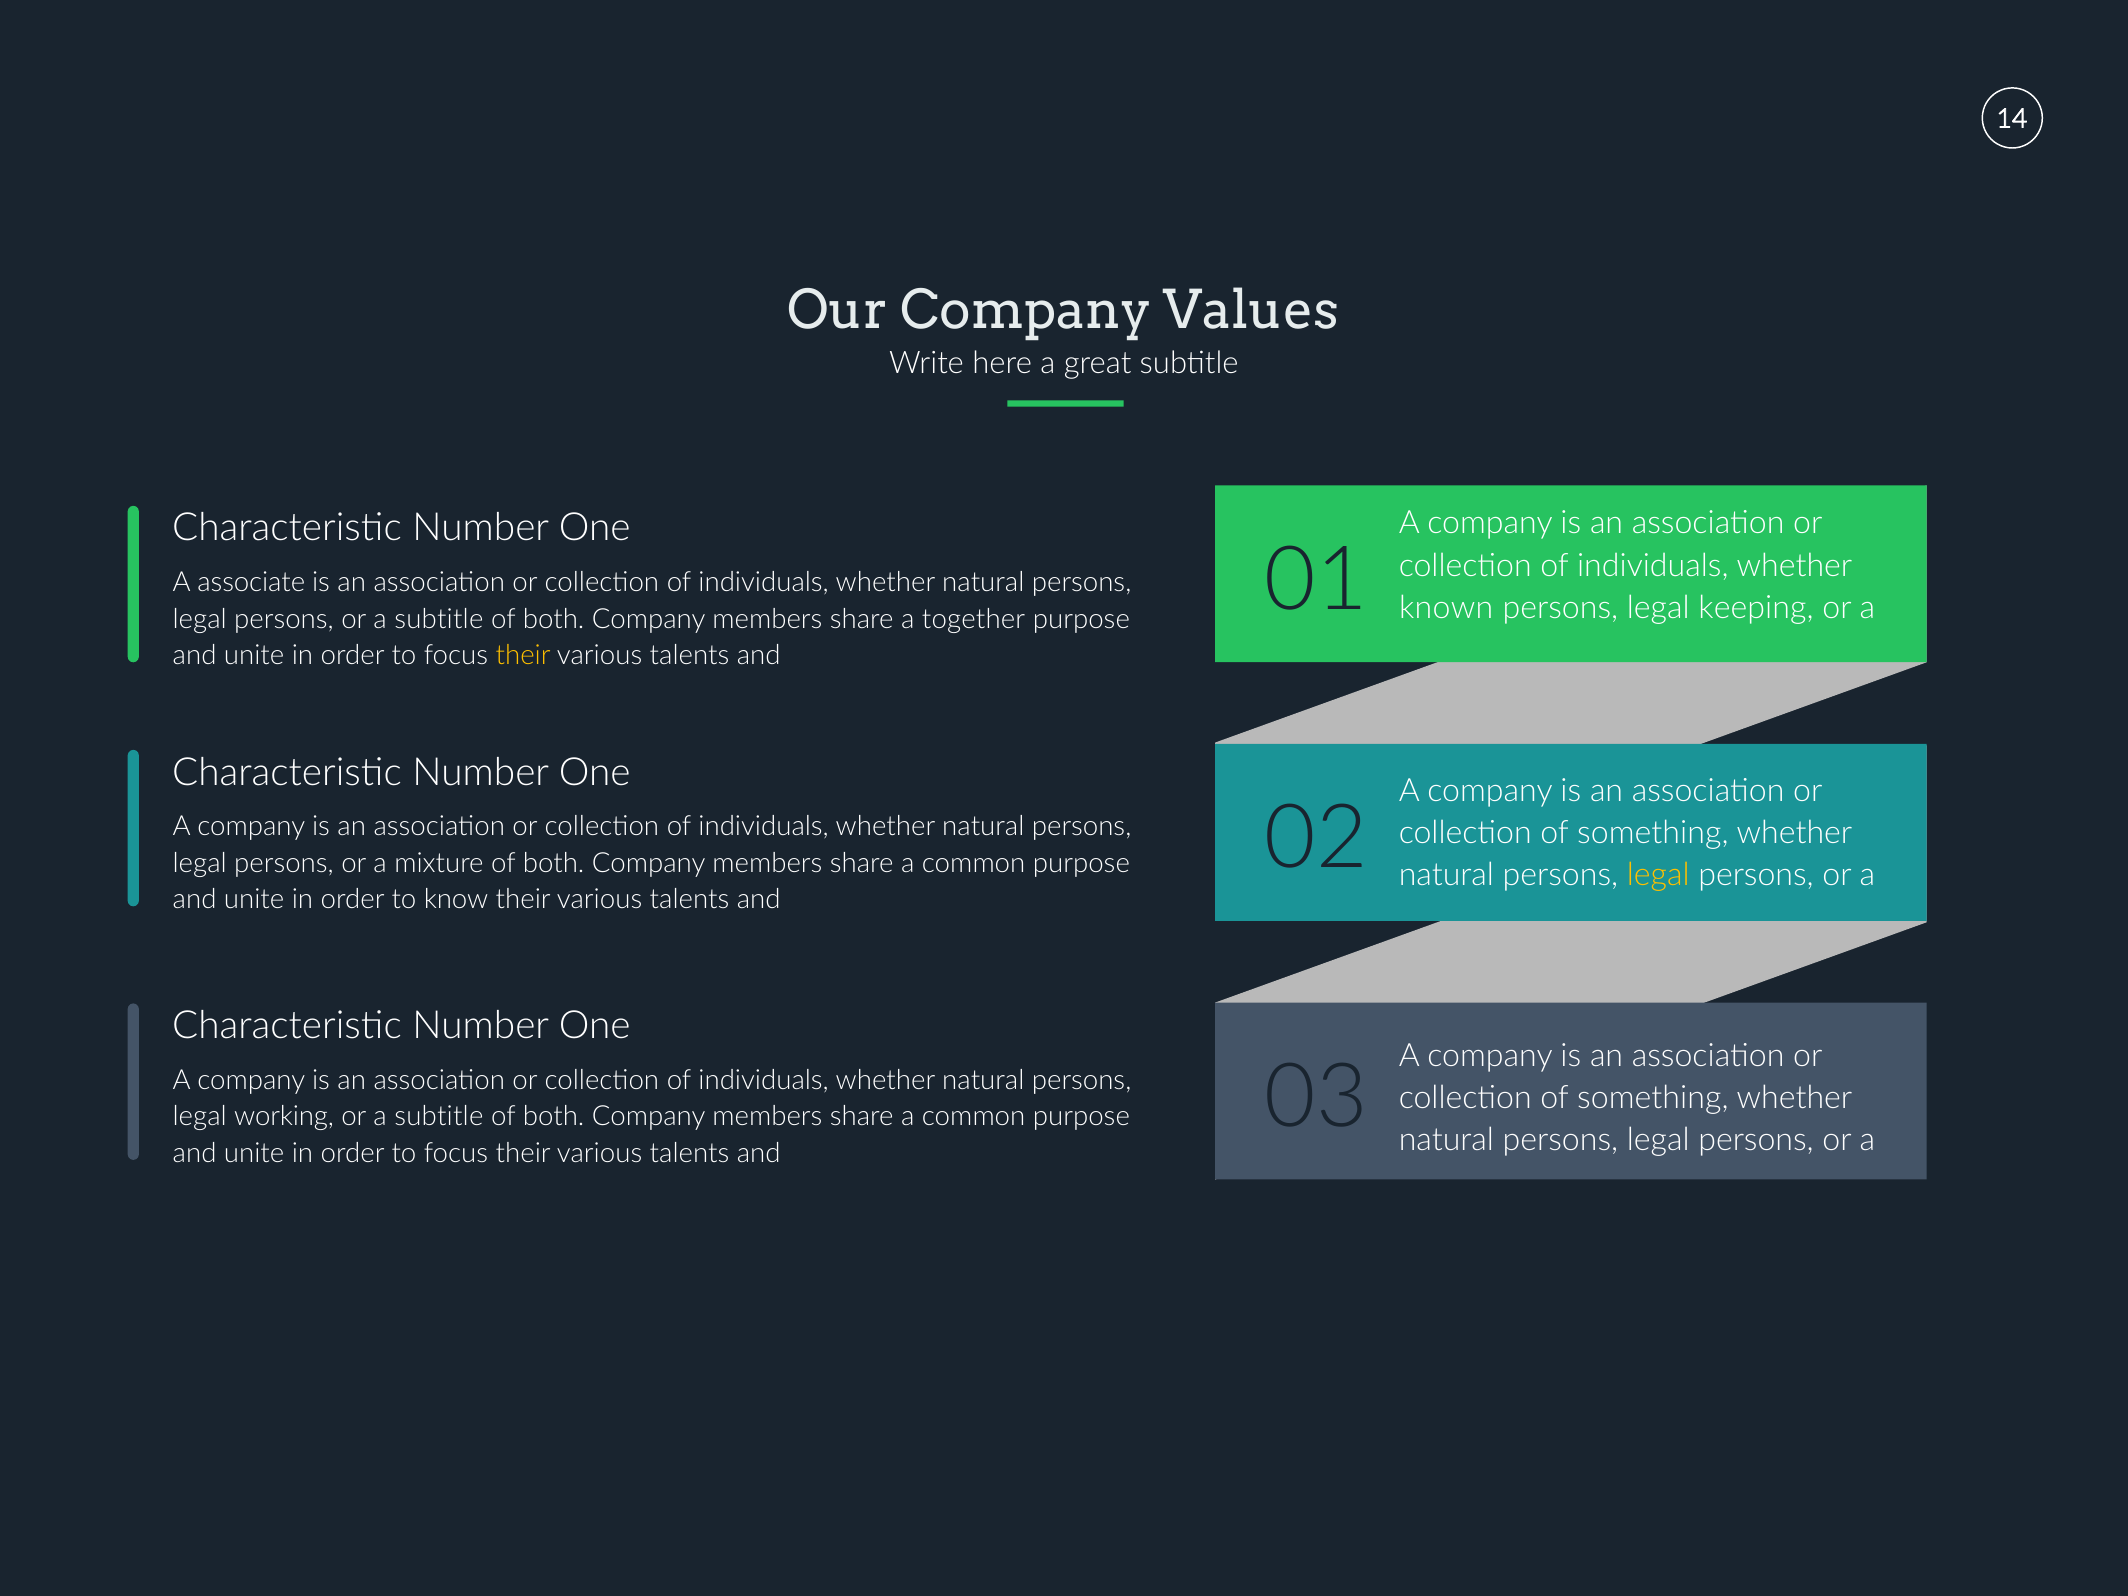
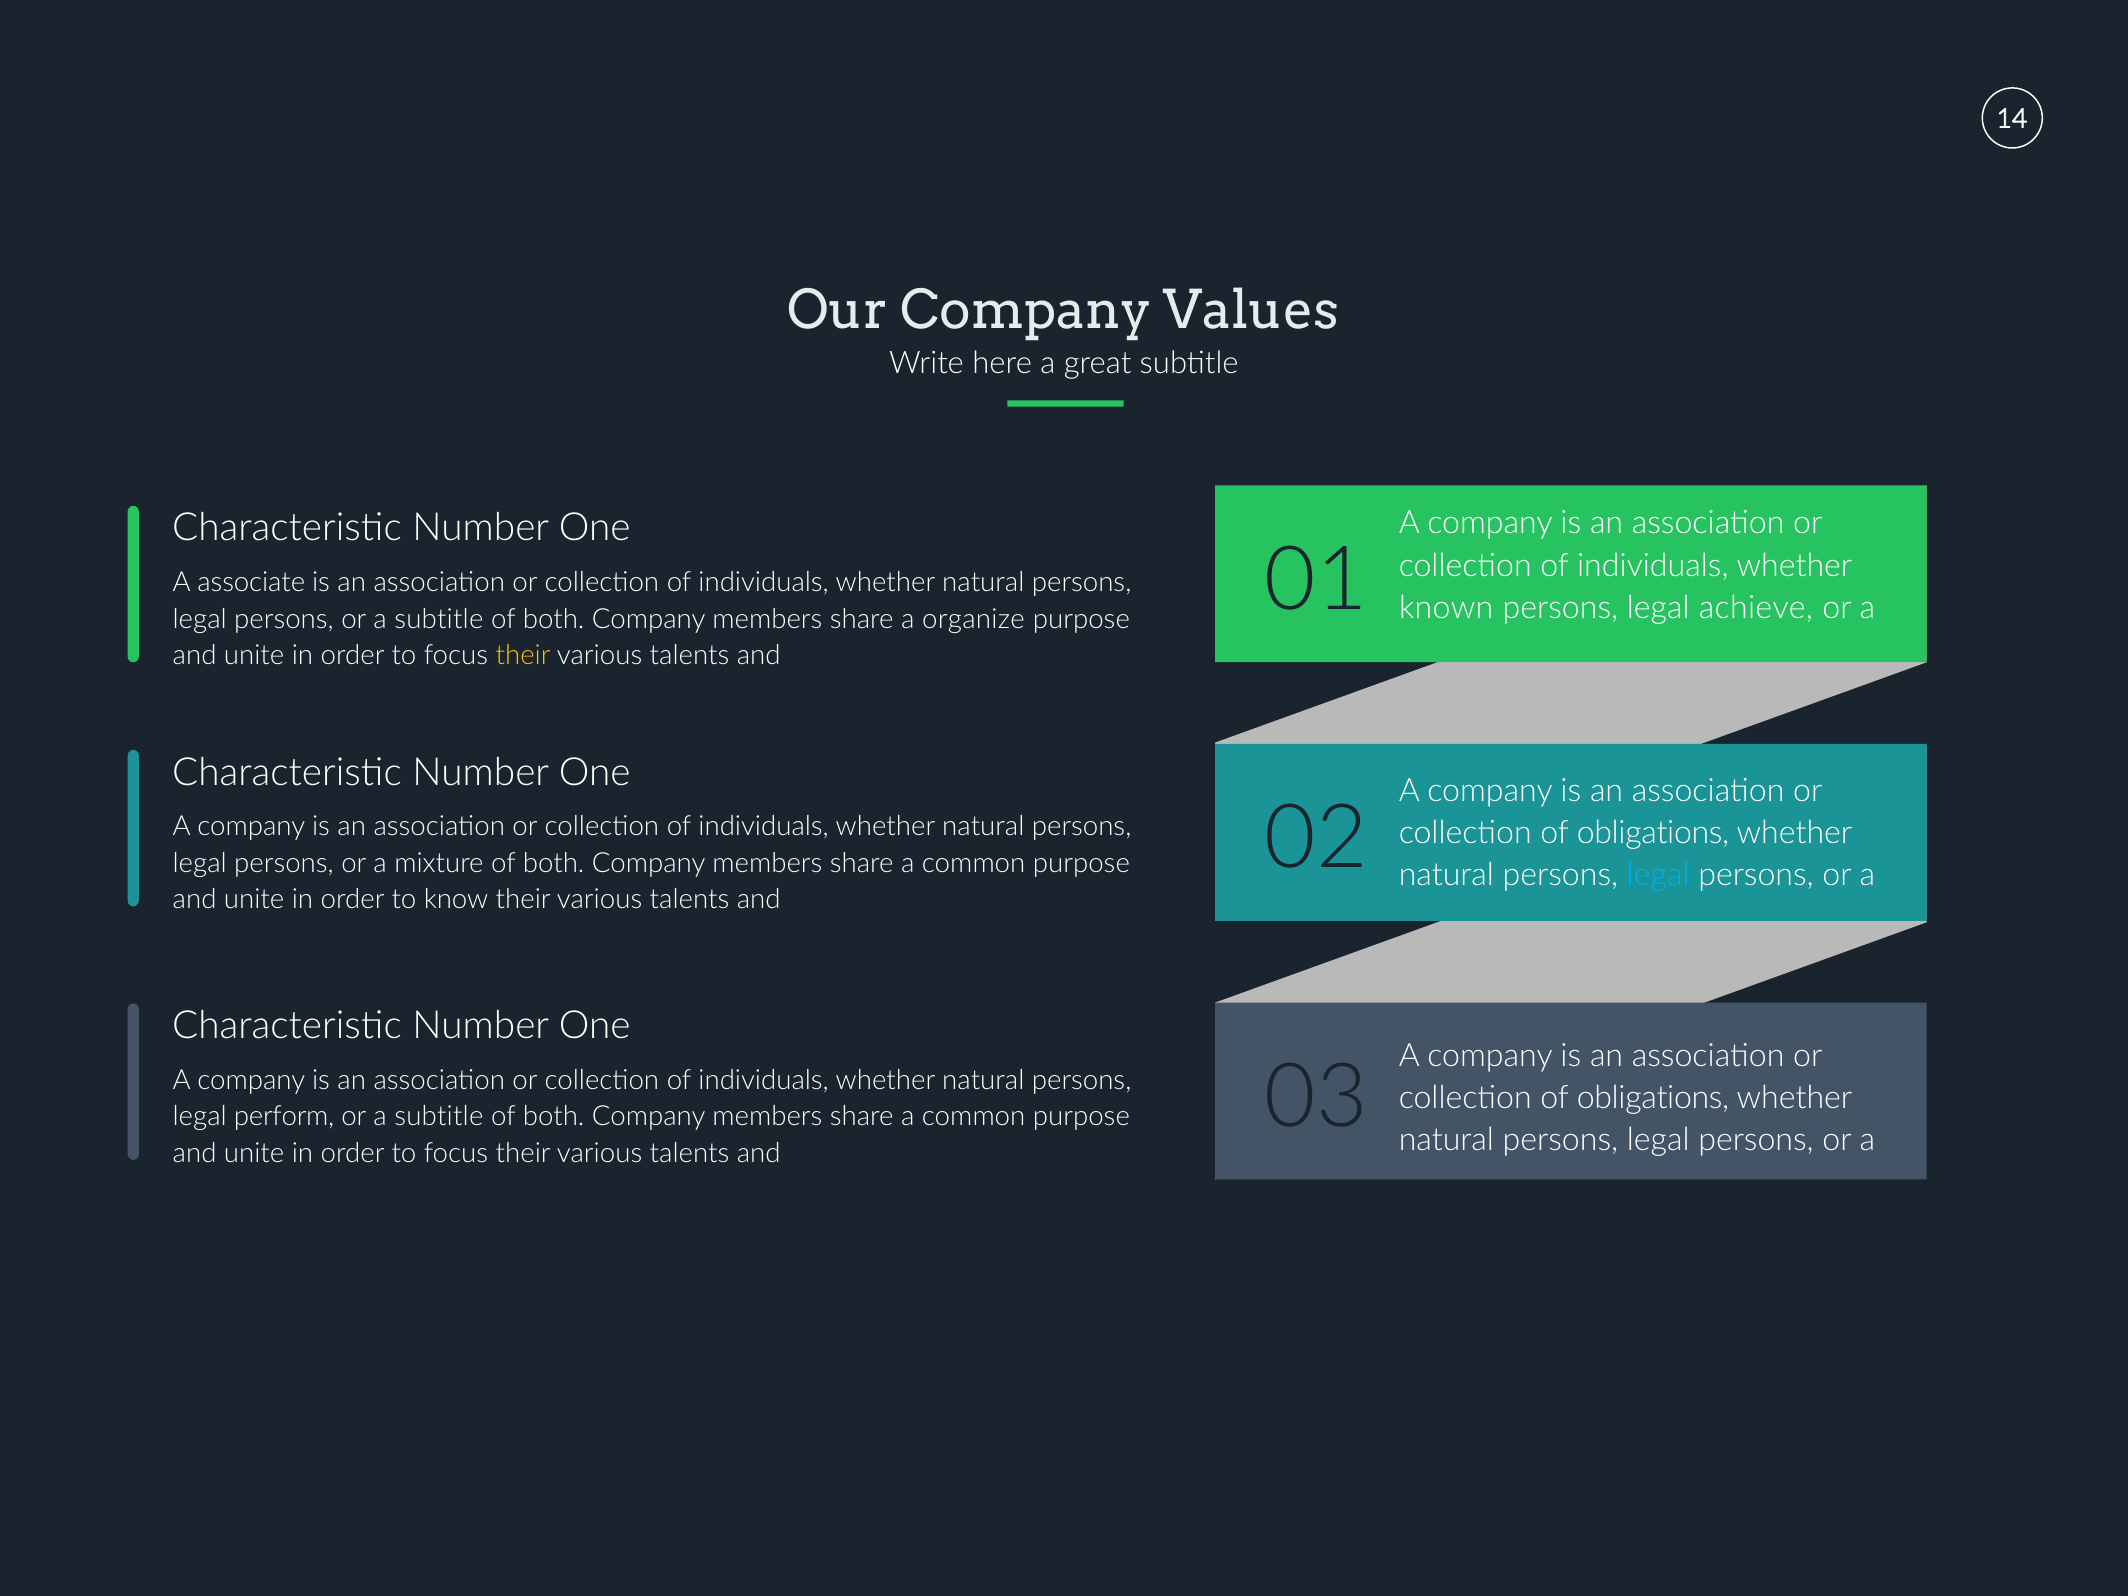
keeping: keeping -> achieve
together: together -> organize
something at (1653, 833): something -> obligations
legal at (1658, 875) colour: yellow -> light blue
something at (1653, 1098): something -> obligations
working: working -> perform
